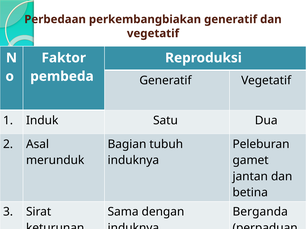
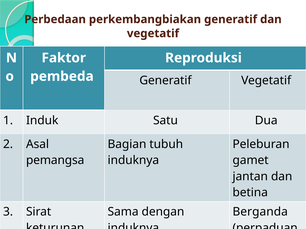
merunduk: merunduk -> pemangsa
